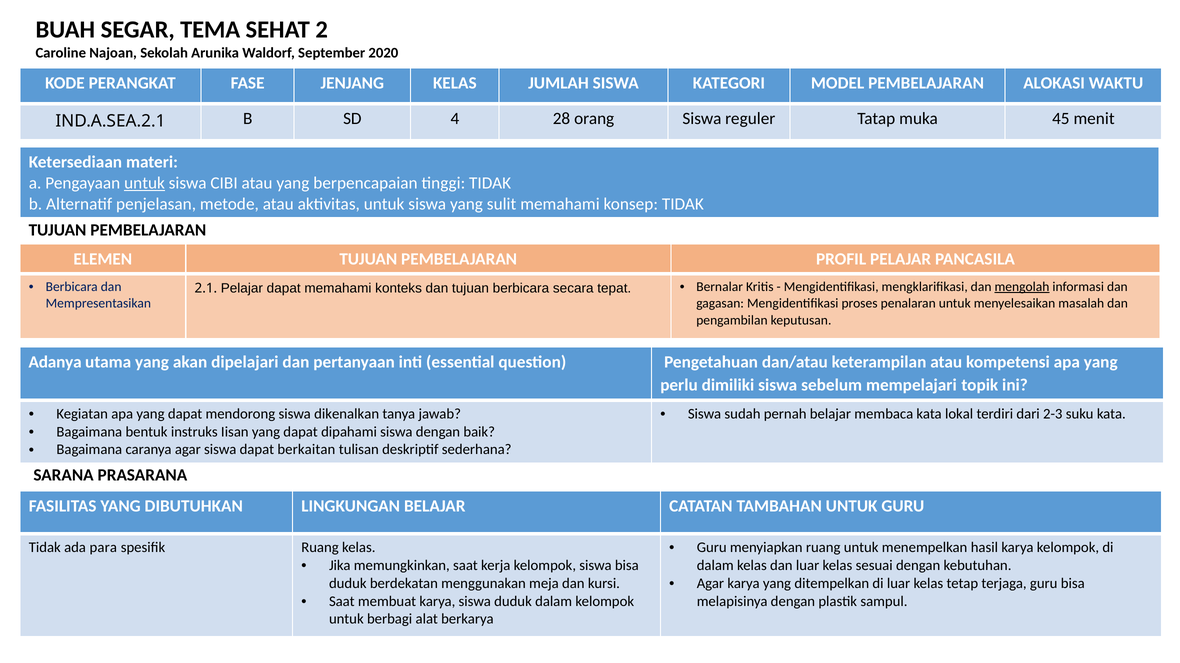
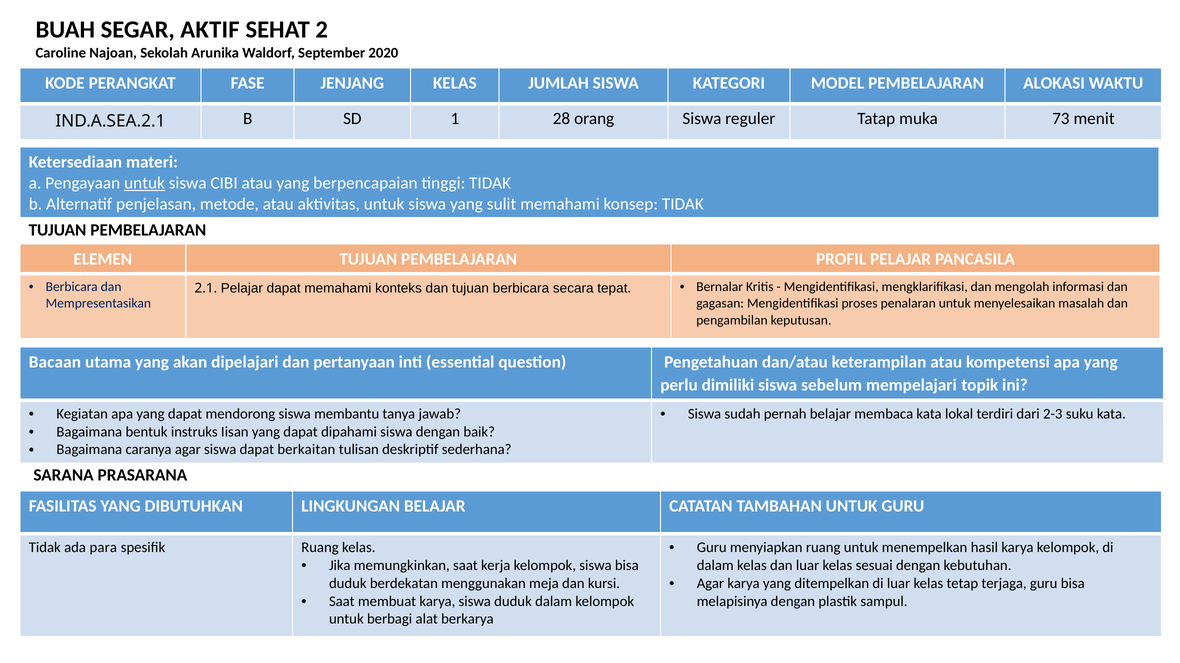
TEMA: TEMA -> AKTIF
4: 4 -> 1
45: 45 -> 73
mengolah underline: present -> none
Adanya: Adanya -> Bacaan
dikenalkan: dikenalkan -> membantu
